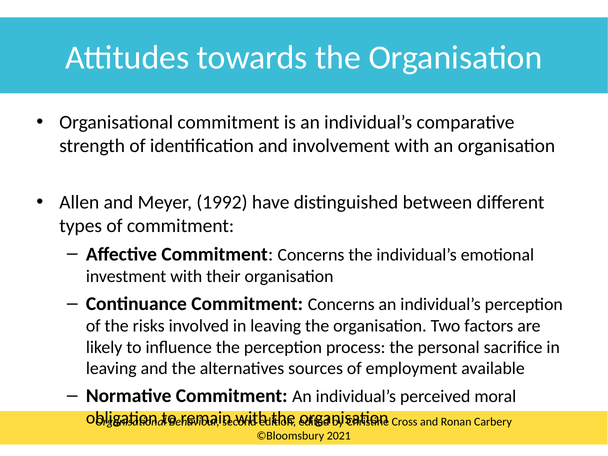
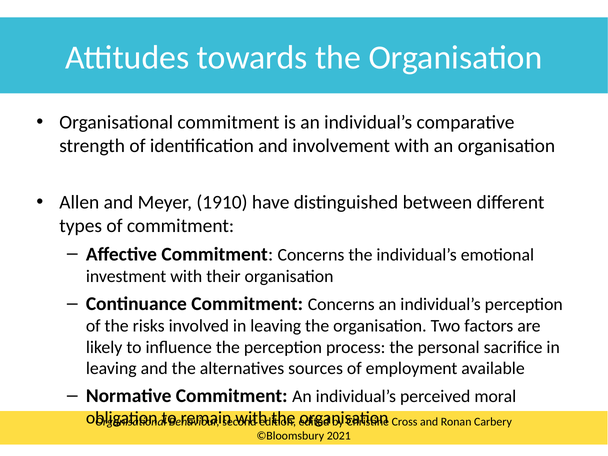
1992: 1992 -> 1910
